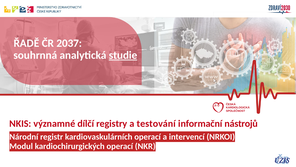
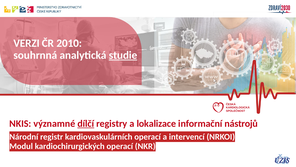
ŘADĚ: ŘADĚ -> VERZI
2037: 2037 -> 2010
dílčí underline: none -> present
testování: testování -> lokalizace
